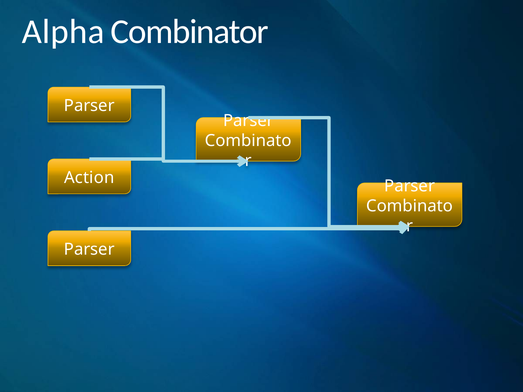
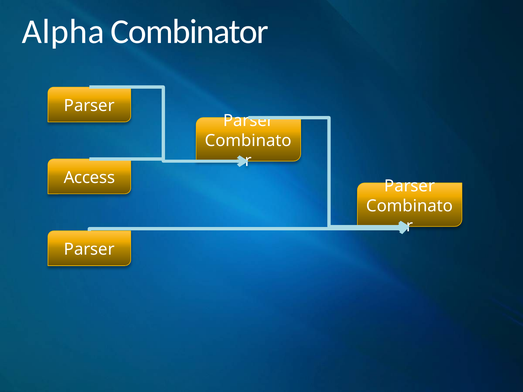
Action: Action -> Access
